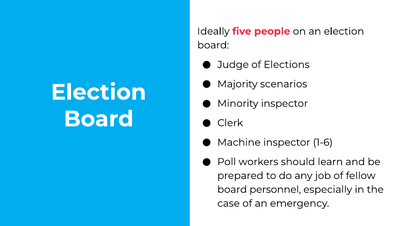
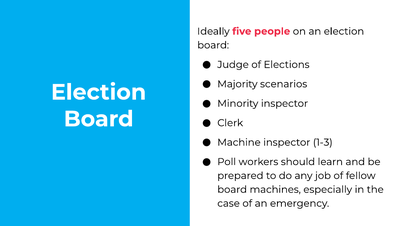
1-6: 1-6 -> 1-3
personnel: personnel -> machines
